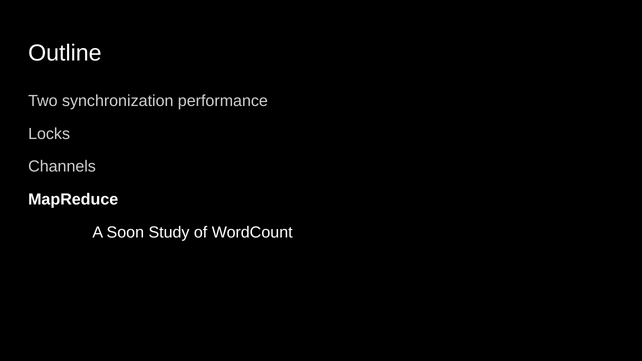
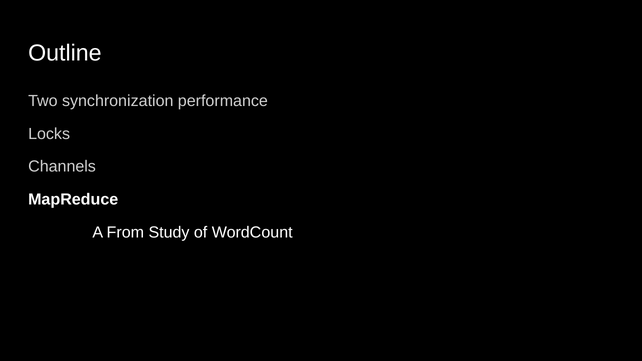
Soon: Soon -> From
